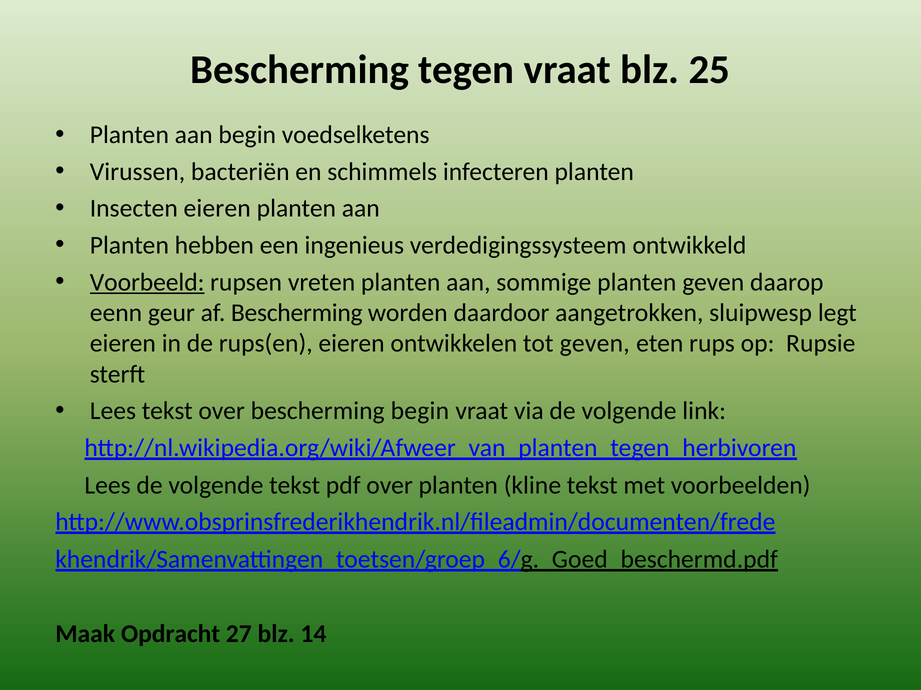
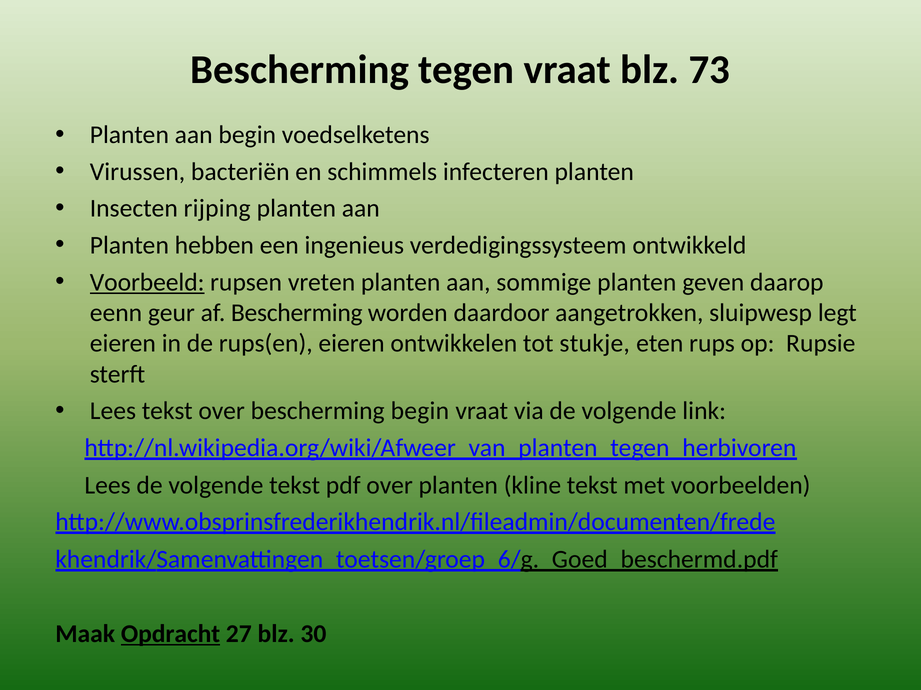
25: 25 -> 73
Insecten eieren: eieren -> rijping
tot geven: geven -> stukje
Opdracht underline: none -> present
14: 14 -> 30
